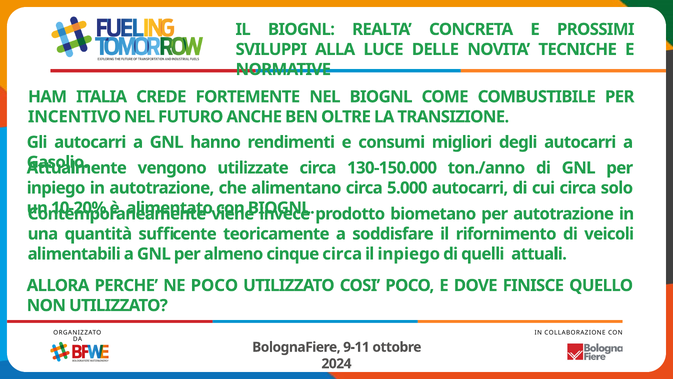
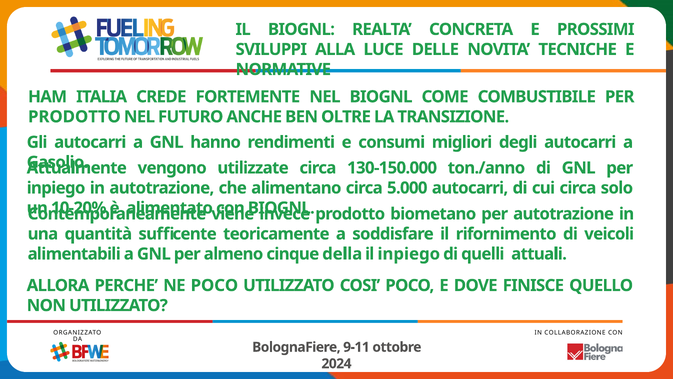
INCENTIVO at (74, 117): INCENTIVO -> PRODOTTO
cinque circa: circa -> della
